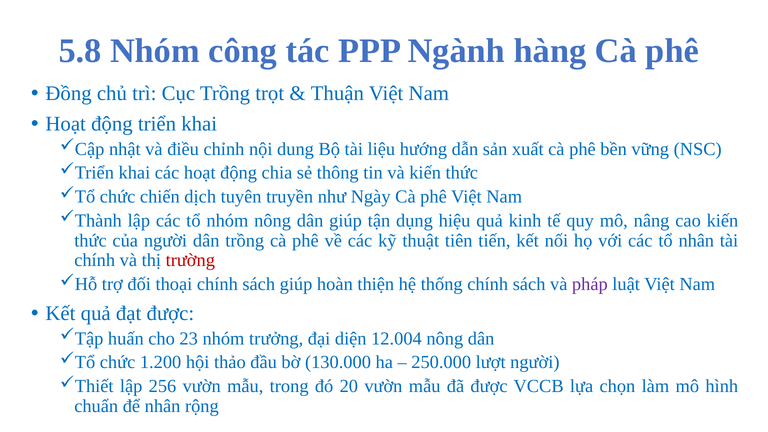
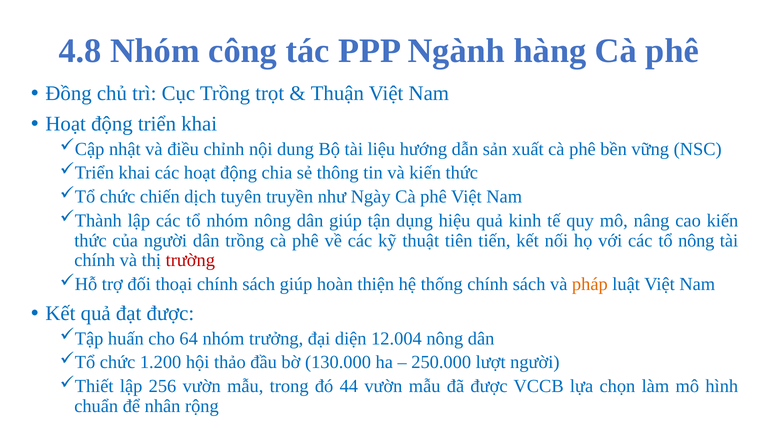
5.8: 5.8 -> 4.8
tổ nhân: nhân -> nông
pháp colour: purple -> orange
23: 23 -> 64
20: 20 -> 44
